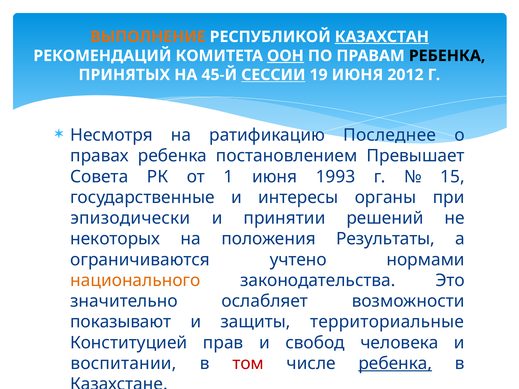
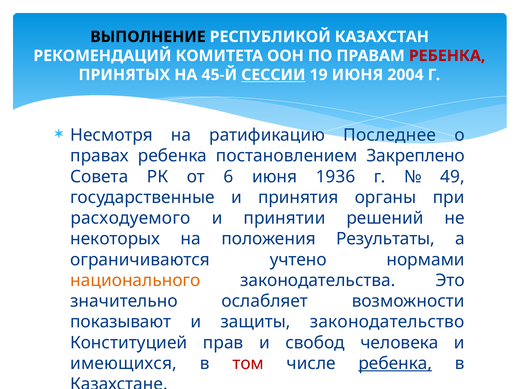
ВЫПОЛНЕНИЕ colour: orange -> black
КАЗАХСТАН underline: present -> none
ООН underline: present -> none
РЕБЕНКА at (447, 56) colour: black -> red
2012: 2012 -> 2004
Превышает: Превышает -> Закреплено
1: 1 -> 6
1993: 1993 -> 1936
15: 15 -> 49
интересы: интересы -> принятия
эпизодически: эпизодически -> расходуемого
территориальные: территориальные -> законодательство
воспитании: воспитании -> имеющихся
